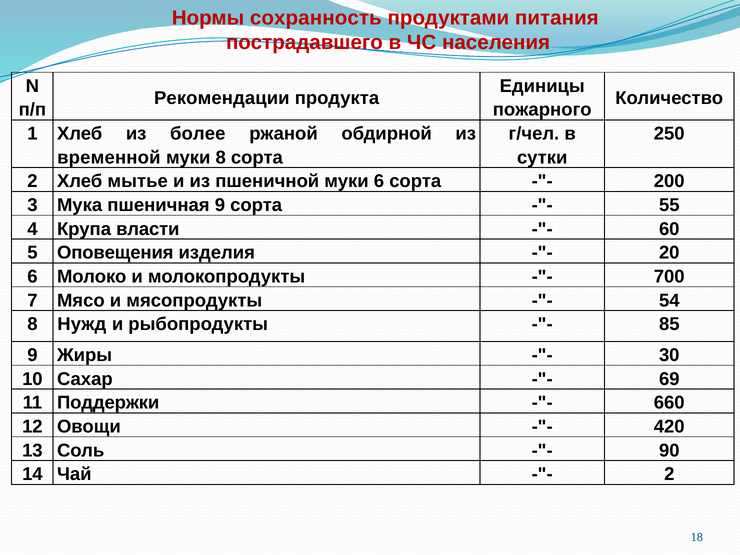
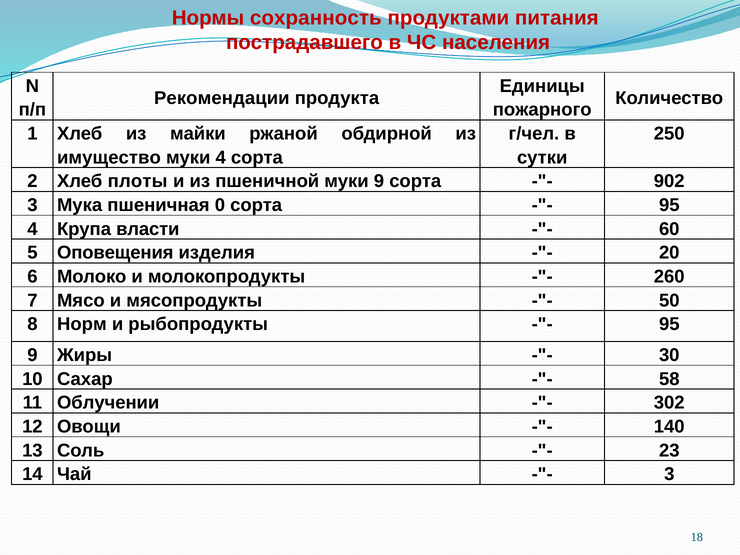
более: более -> майки
временной: временной -> имущество
муки 8: 8 -> 4
мытье: мытье -> плоты
муки 6: 6 -> 9
200: 200 -> 902
пшеничная 9: 9 -> 0
55 at (669, 205): 55 -> 95
700: 700 -> 260
54: 54 -> 50
Нужд: Нужд -> Норм
85 at (669, 324): 85 -> 95
69: 69 -> 58
Поддержки: Поддержки -> Облучении
660: 660 -> 302
420: 420 -> 140
90: 90 -> 23
2 at (669, 474): 2 -> 3
